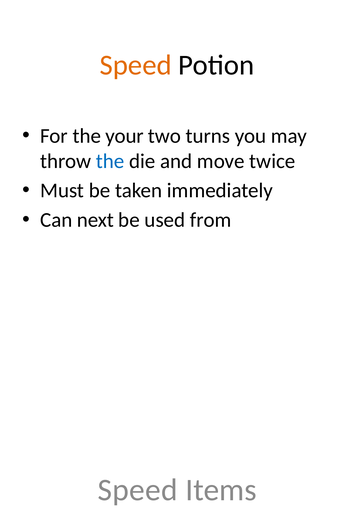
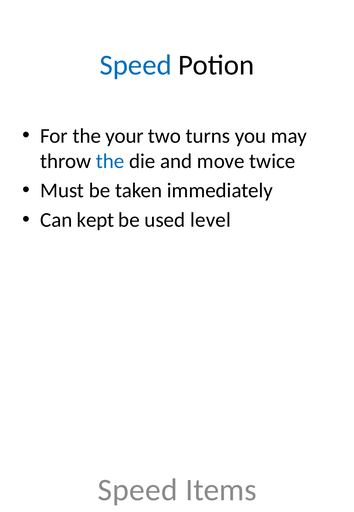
Speed at (136, 65) colour: orange -> blue
next: next -> kept
from: from -> level
